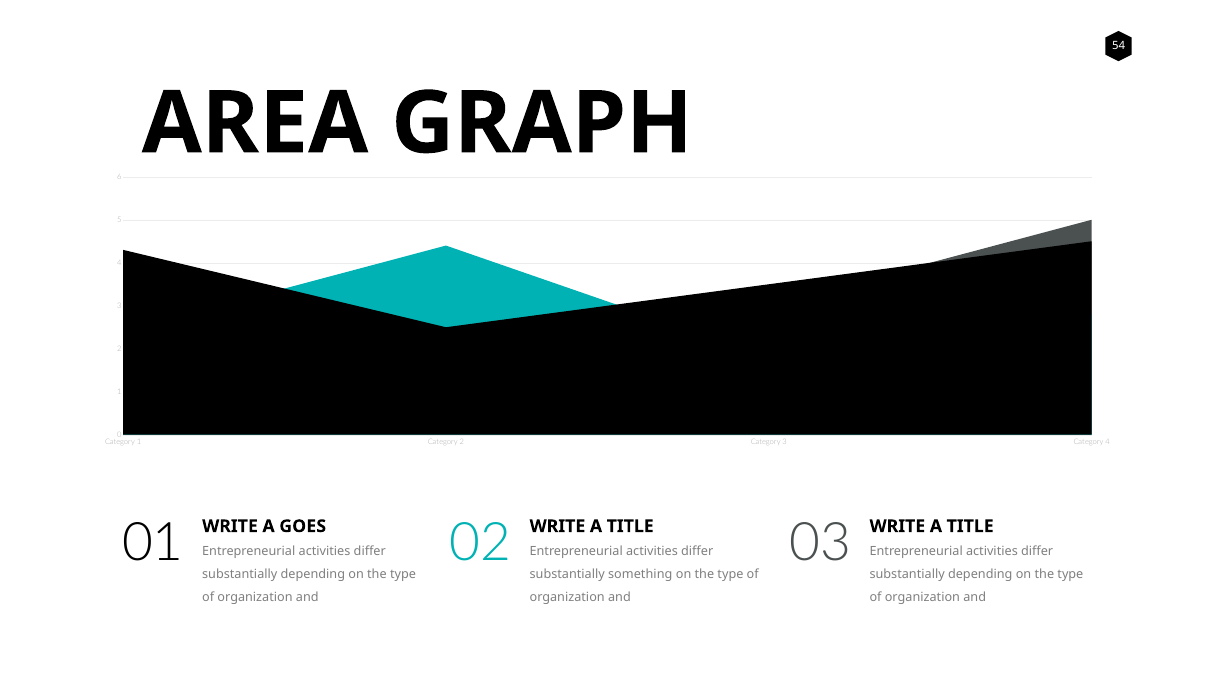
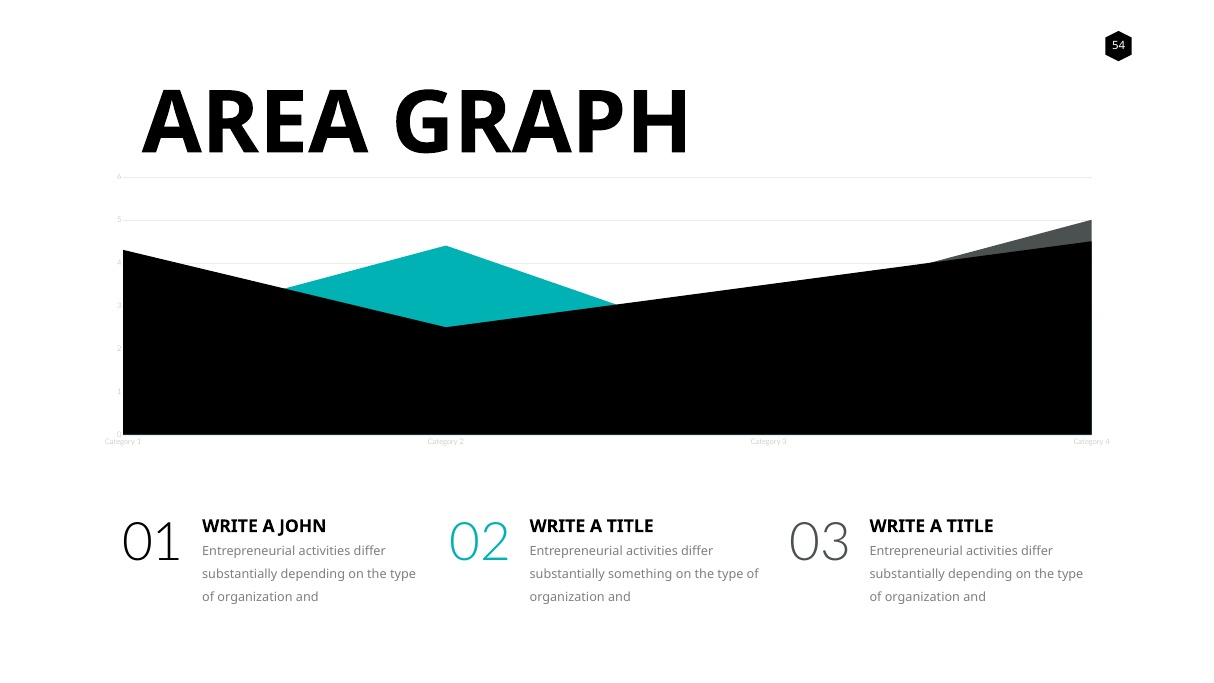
GOES: GOES -> JOHN
